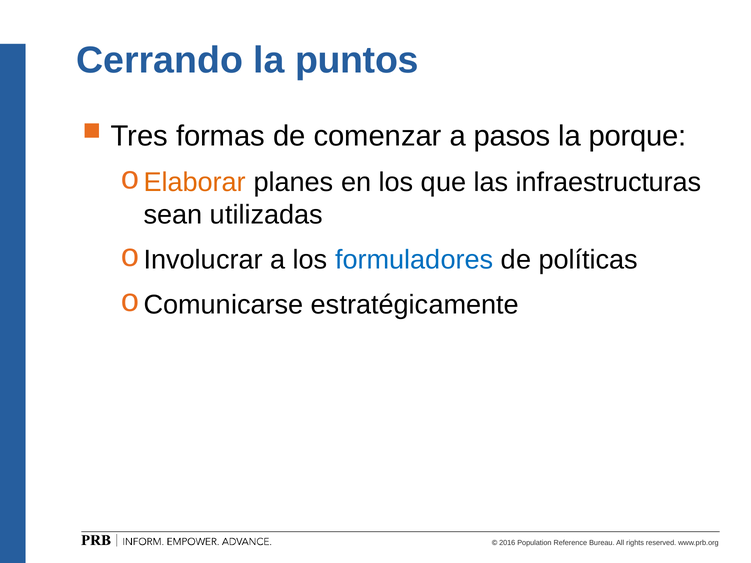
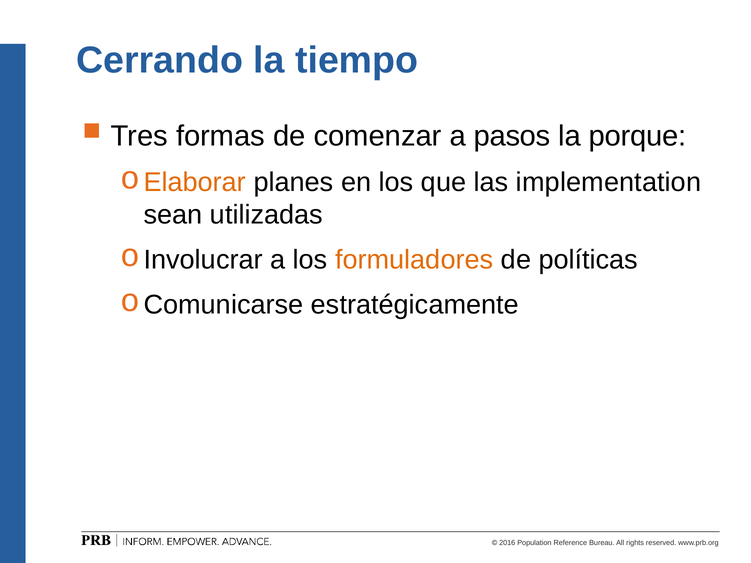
puntos: puntos -> tiempo
infraestructuras: infraestructuras -> implementation
formuladores colour: blue -> orange
